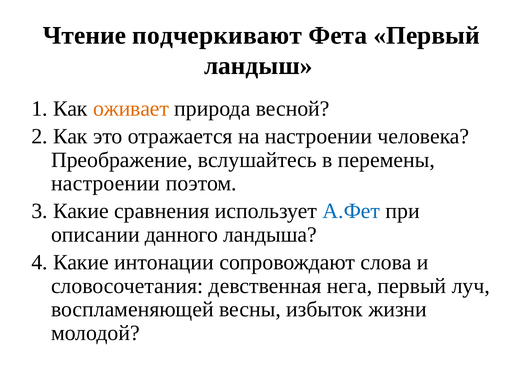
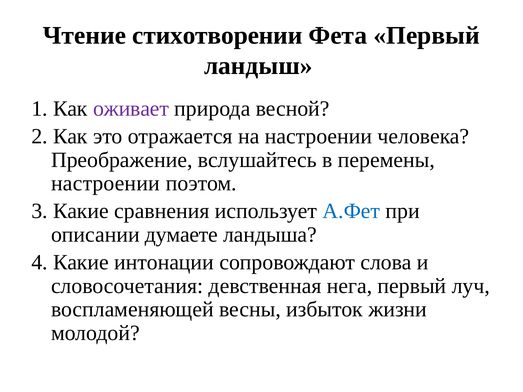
подчеркивают: подчеркивают -> стихотворении
оживает colour: orange -> purple
данного: данного -> думаете
